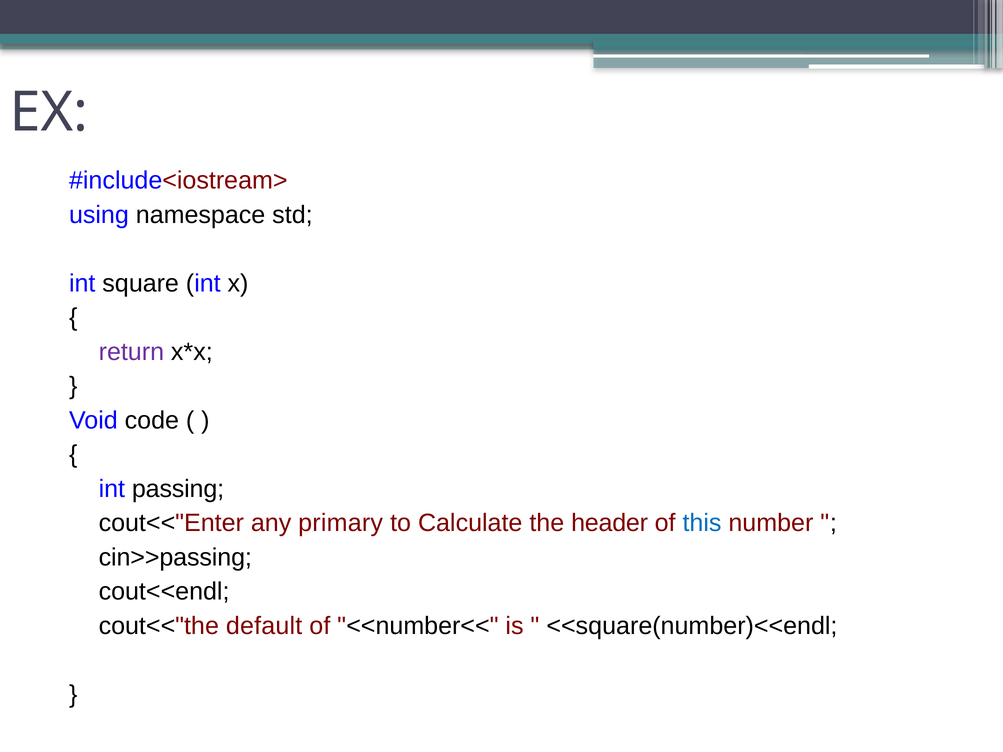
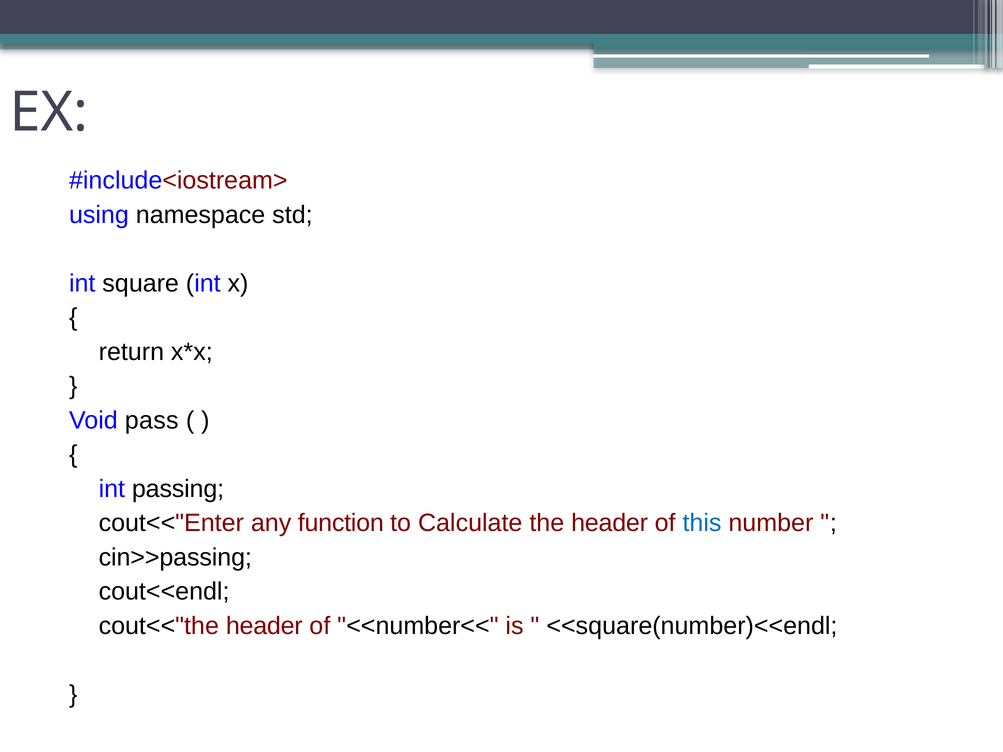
return colour: purple -> black
code: code -> pass
primary: primary -> function
cout<<"the default: default -> header
